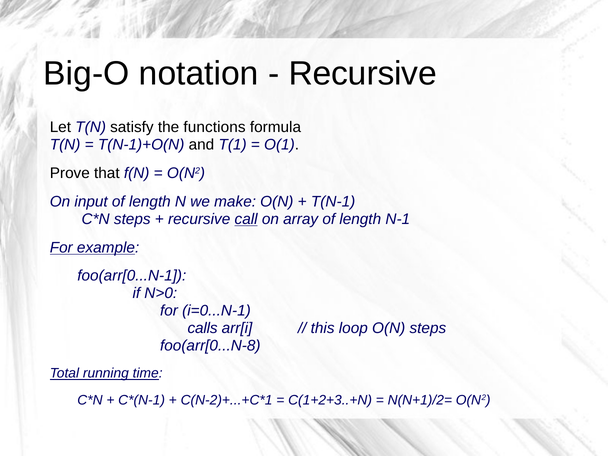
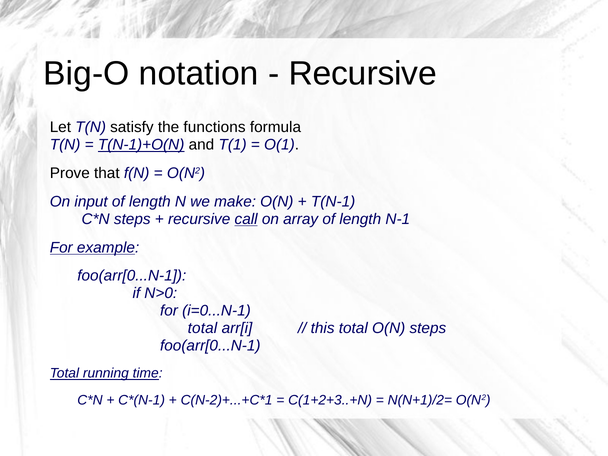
T(N-1)+O(N underline: none -> present
calls at (203, 328): calls -> total
this loop: loop -> total
foo(arr[0...N-8 at (210, 346): foo(arr[0...N-8 -> foo(arr[0...N-1
